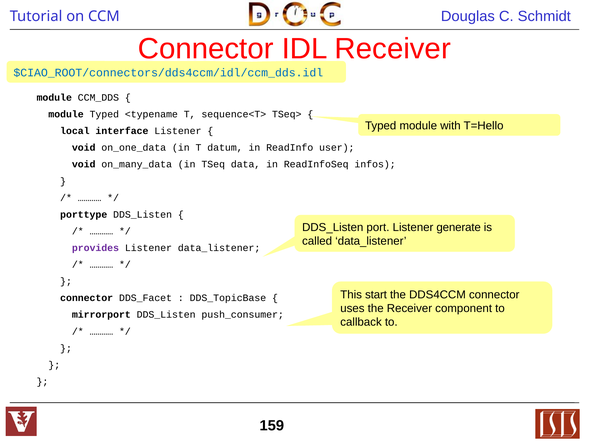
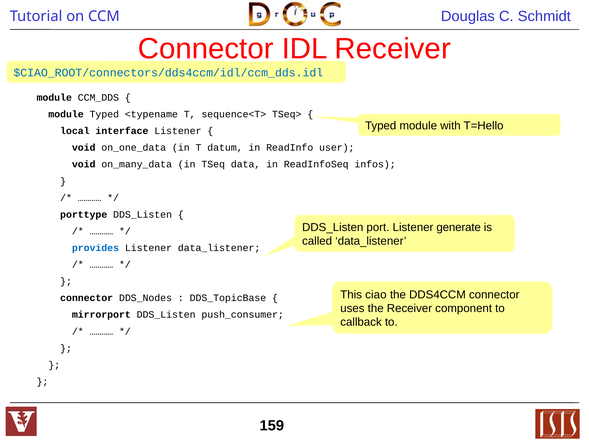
provides colour: purple -> blue
start: start -> ciao
DDS_Facet: DDS_Facet -> DDS_Nodes
